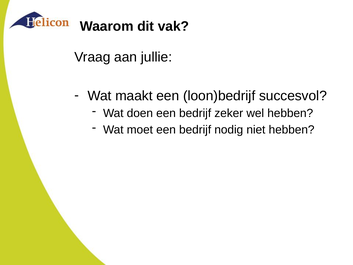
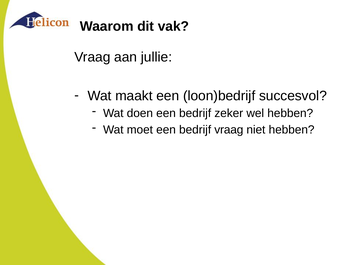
bedrijf nodig: nodig -> vraag
